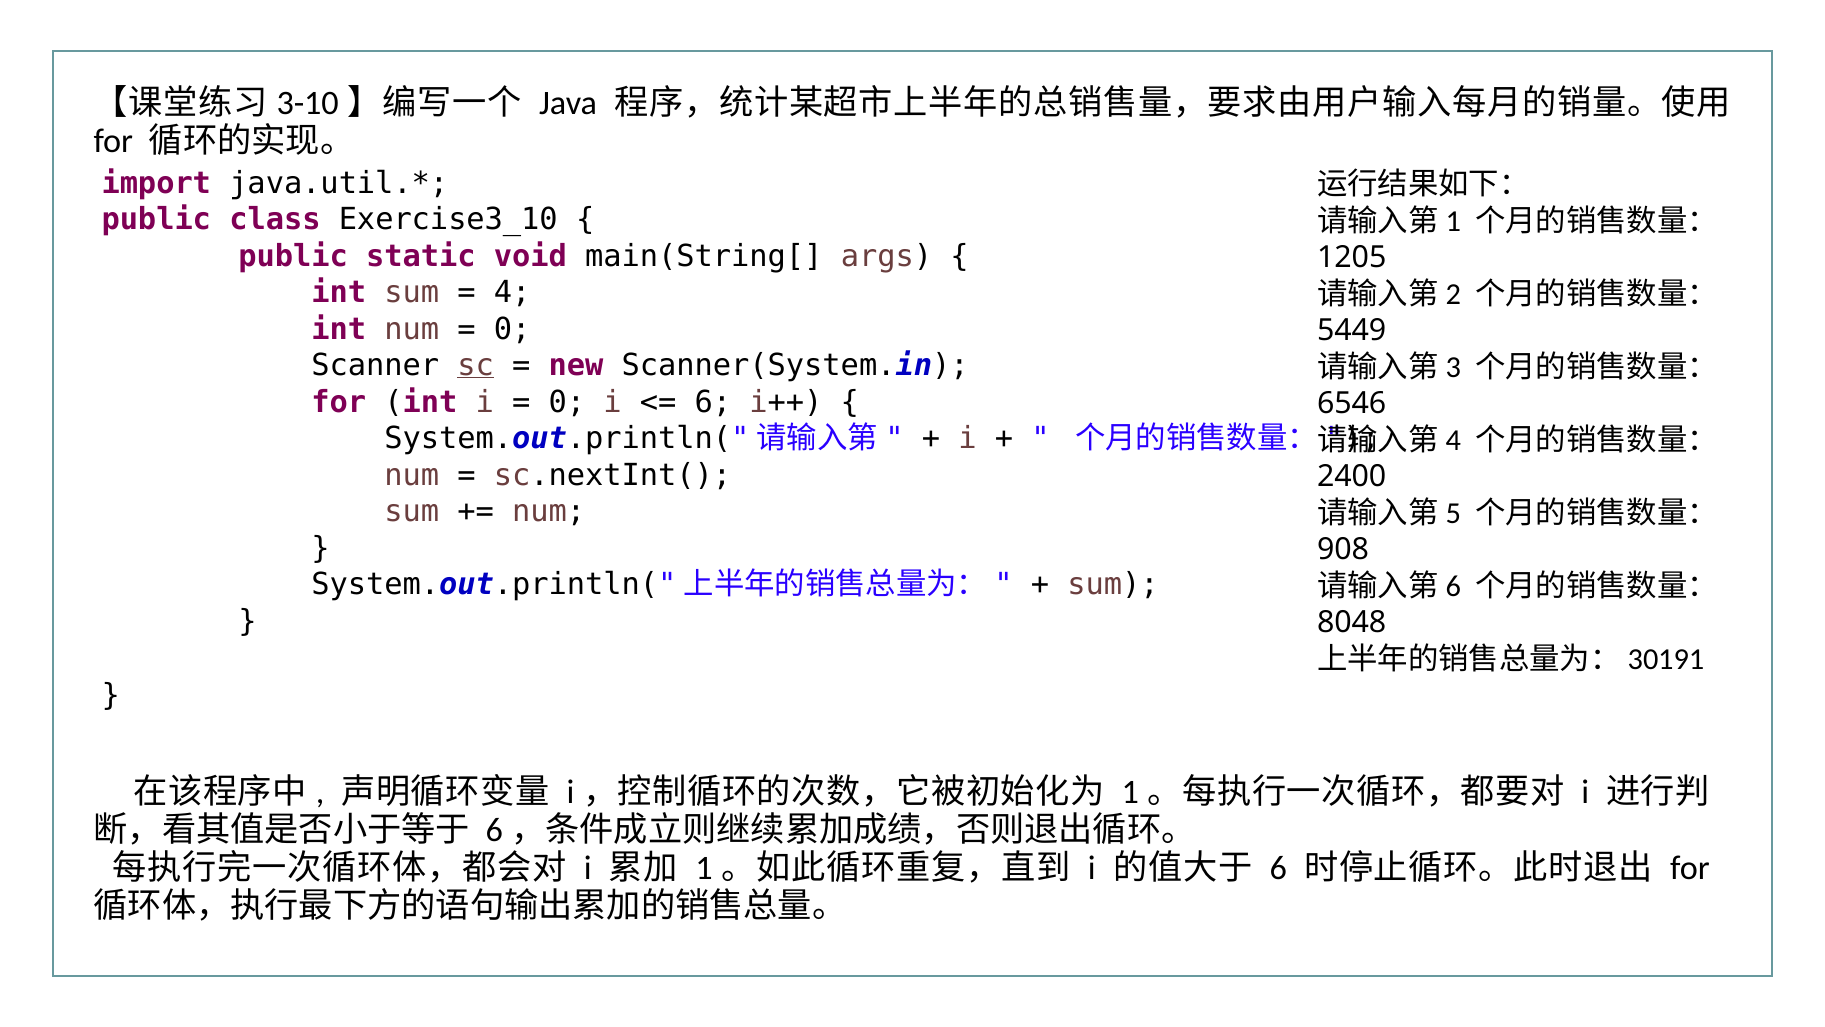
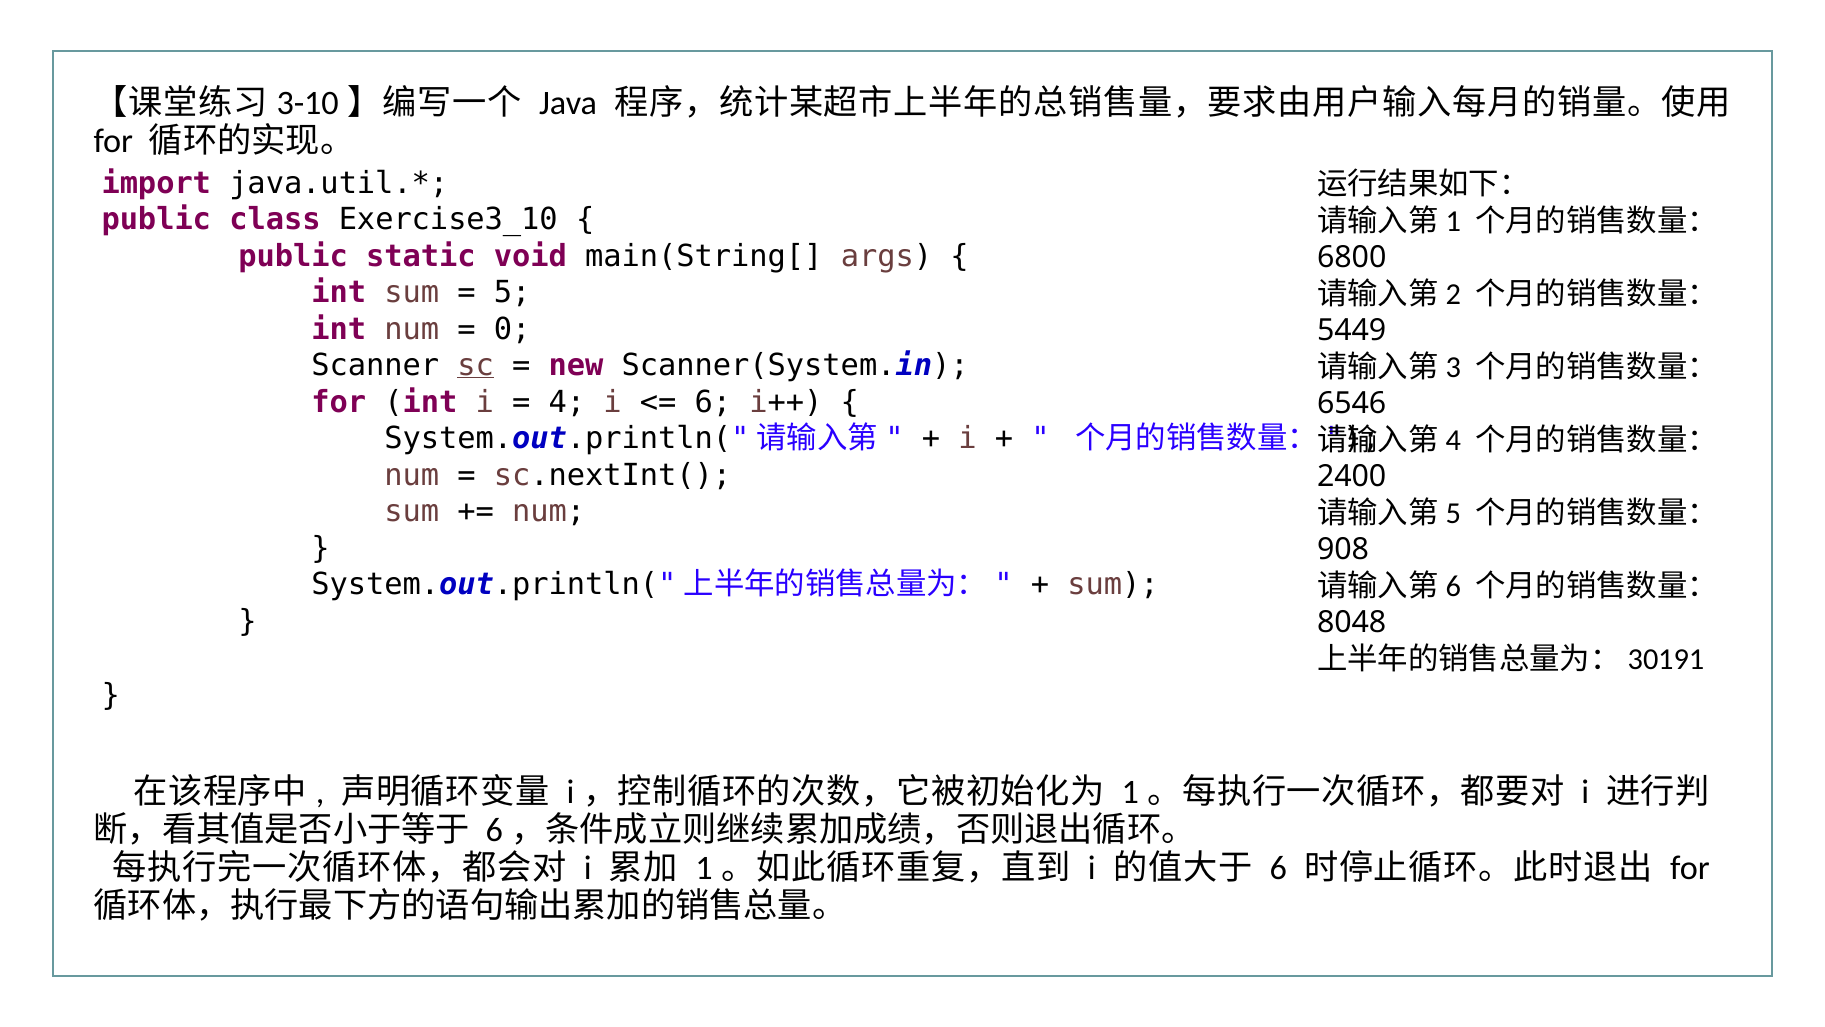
1205: 1205 -> 6800
4: 4 -> 5
0 at (567, 402): 0 -> 4
